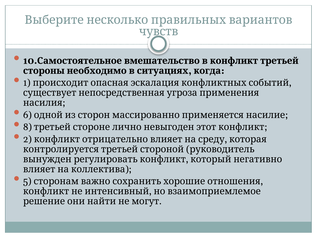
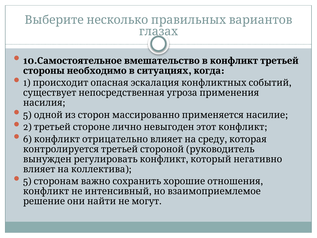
чувств: чувств -> глазах
6 at (27, 115): 6 -> 5
8: 8 -> 2
2: 2 -> 6
